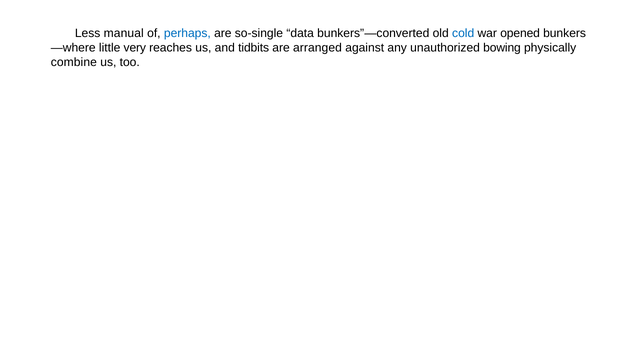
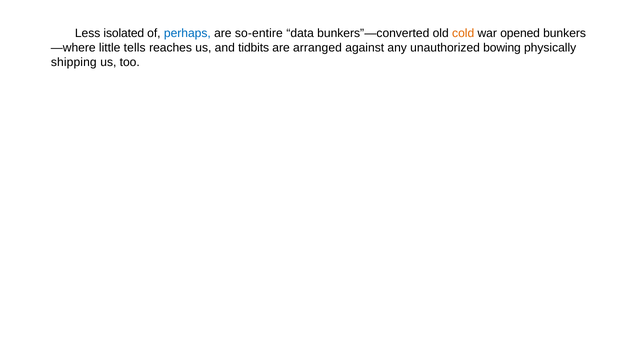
manual: manual -> isolated
so-single: so-single -> so-entire
cold colour: blue -> orange
very: very -> tells
combine: combine -> shipping
